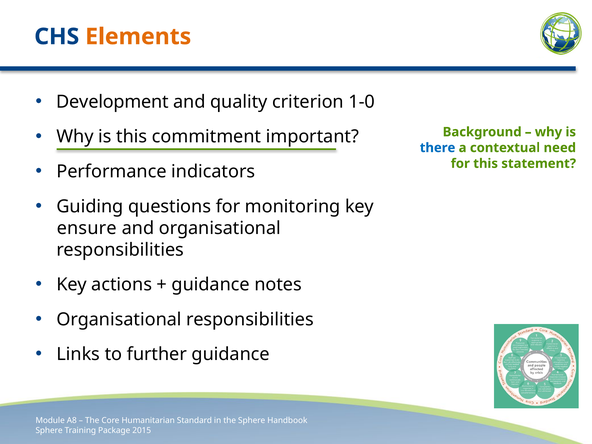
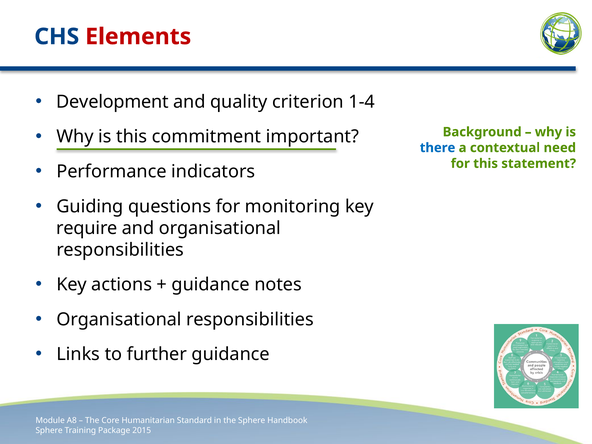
Elements colour: orange -> red
1-0: 1-0 -> 1-4
ensure: ensure -> require
